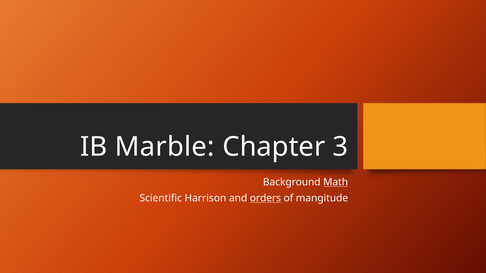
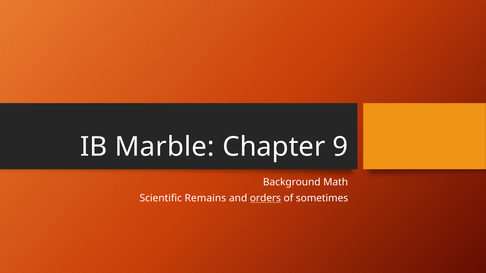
3: 3 -> 9
Math underline: present -> none
Harrison: Harrison -> Remains
mangitude: mangitude -> sometimes
